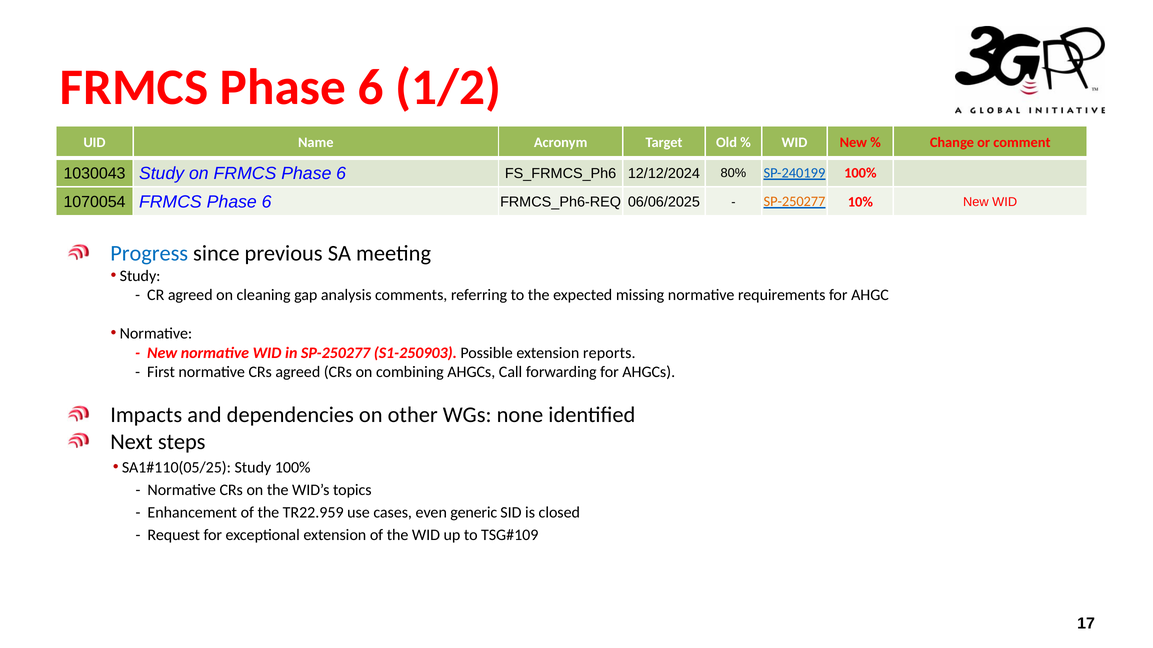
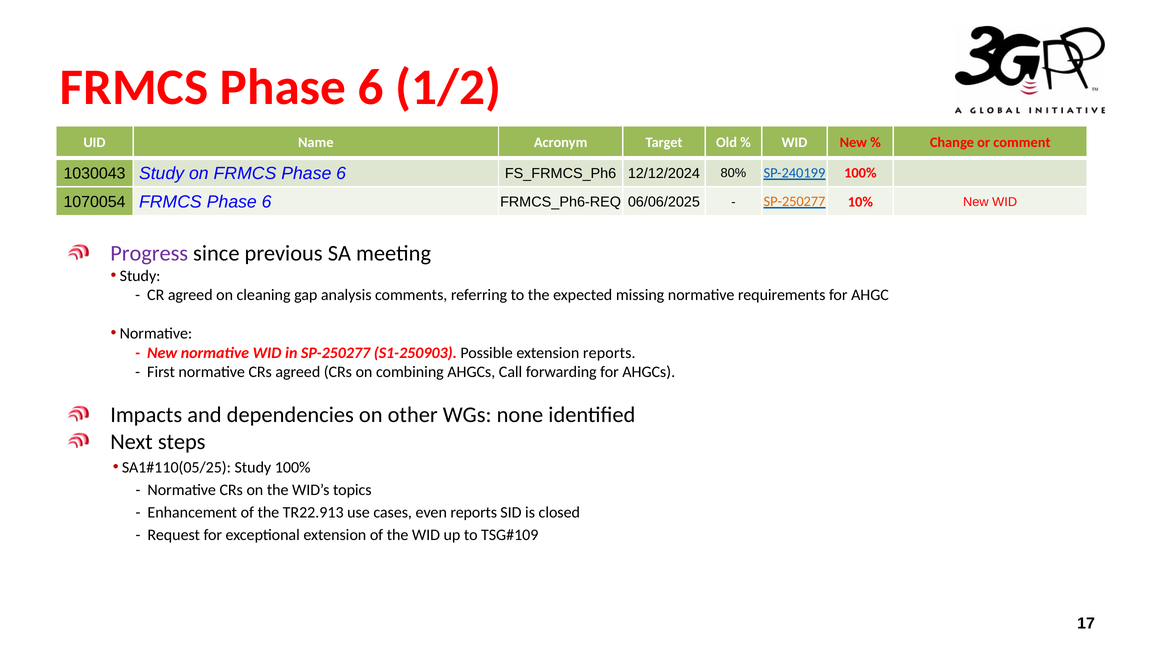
Progress colour: blue -> purple
TR22.959: TR22.959 -> TR22.913
even generic: generic -> reports
